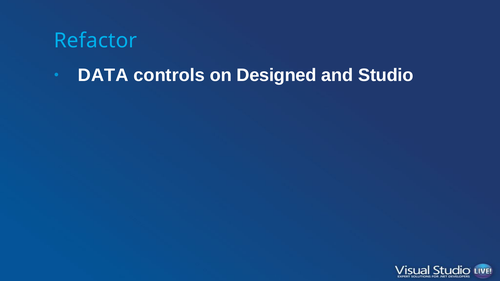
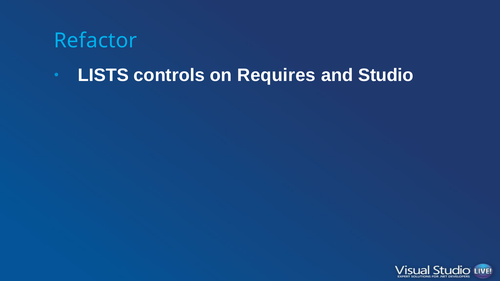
DATA: DATA -> LISTS
Designed: Designed -> Requires
